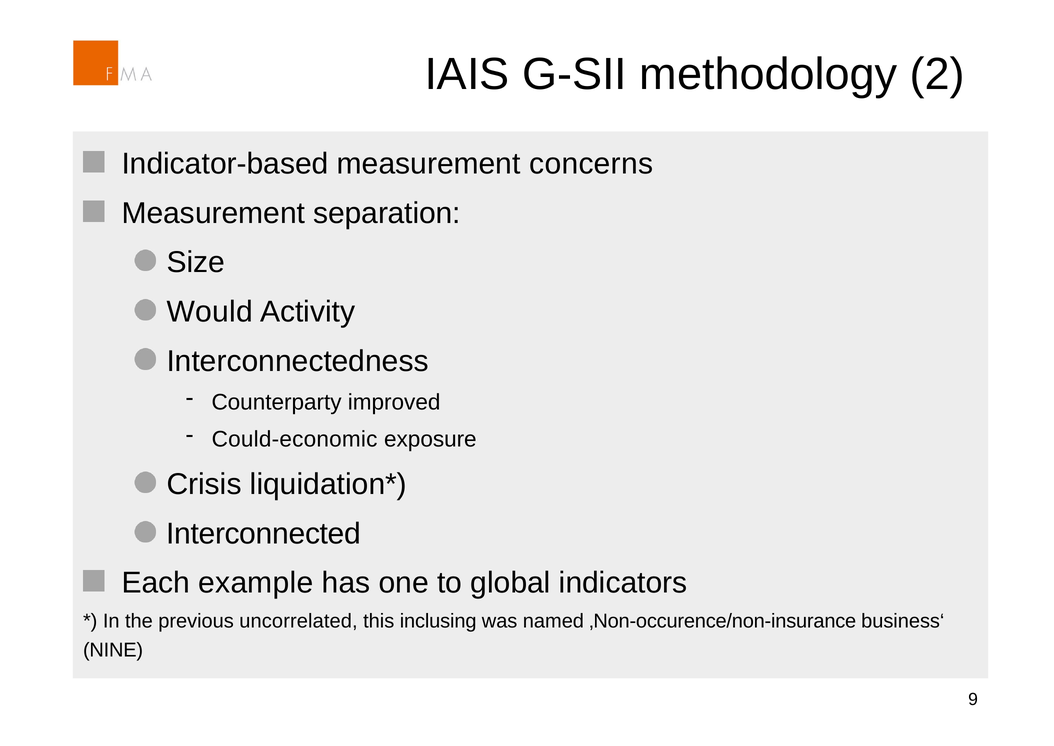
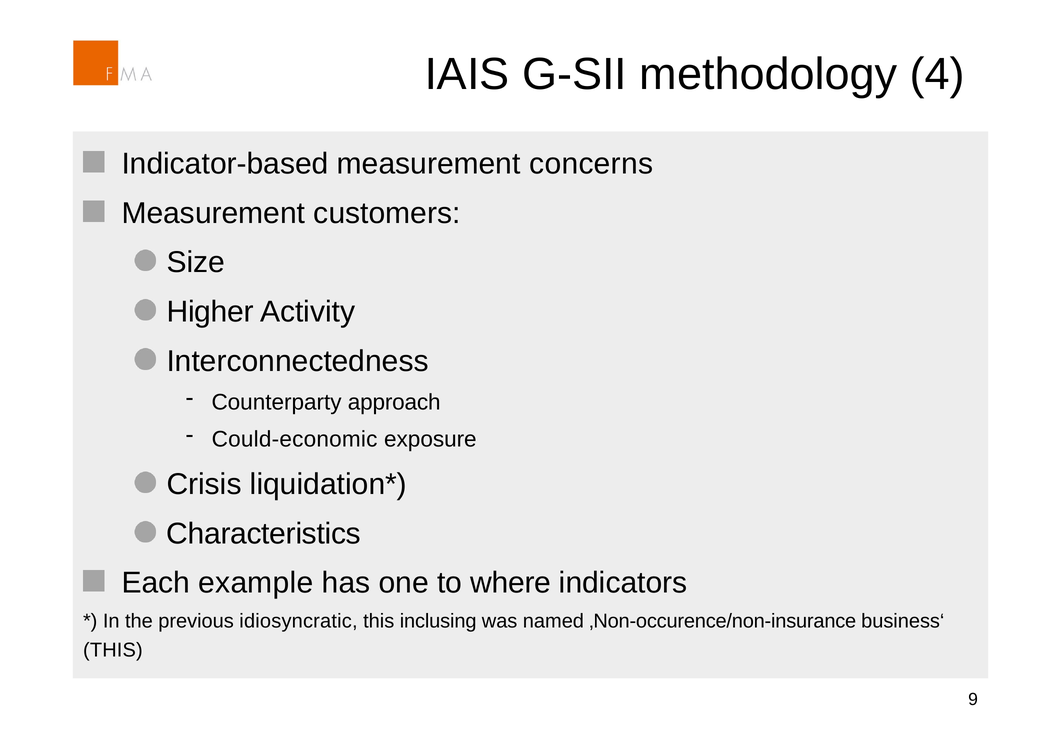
2: 2 -> 4
separation: separation -> customers
Would: Would -> Higher
improved: improved -> approach
Interconnected: Interconnected -> Characteristics
global: global -> where
uncorrelated: uncorrelated -> idiosyncratic
NINE at (113, 649): NINE -> THIS
